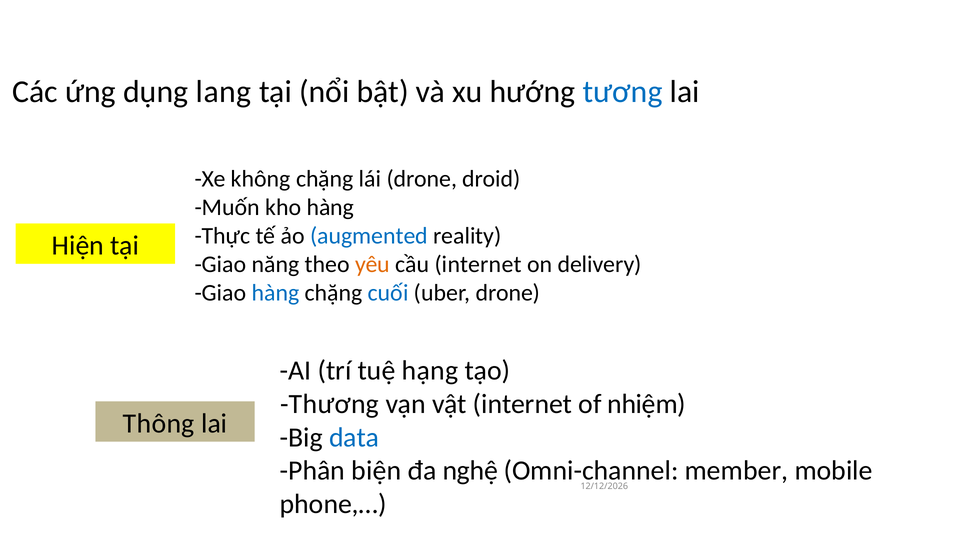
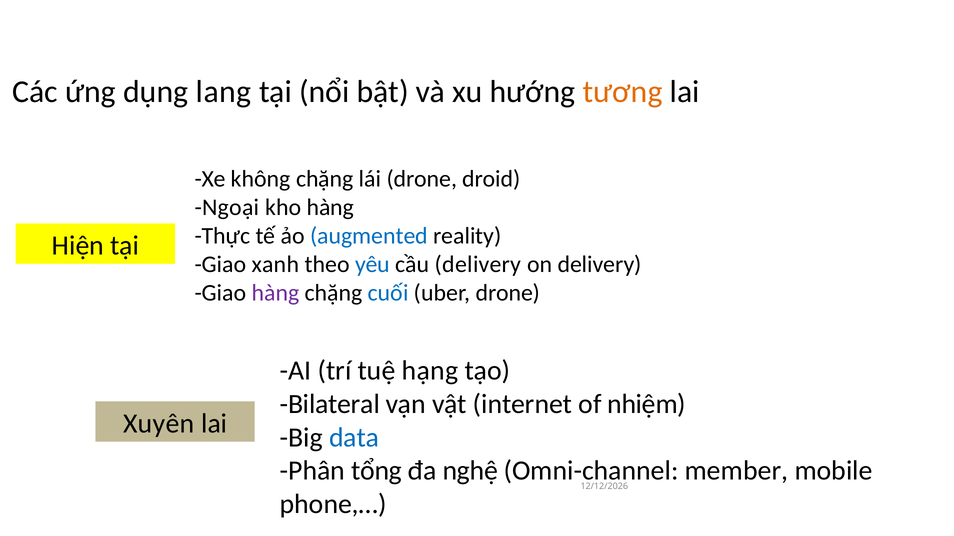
tương colour: blue -> orange
Muốn: Muốn -> Ngoại
năng: năng -> xanh
yêu colour: orange -> blue
cầu internet: internet -> delivery
hàng at (275, 293) colour: blue -> purple
Thương: Thương -> Bilateral
Thông: Thông -> Xuyên
biện: biện -> tổng
